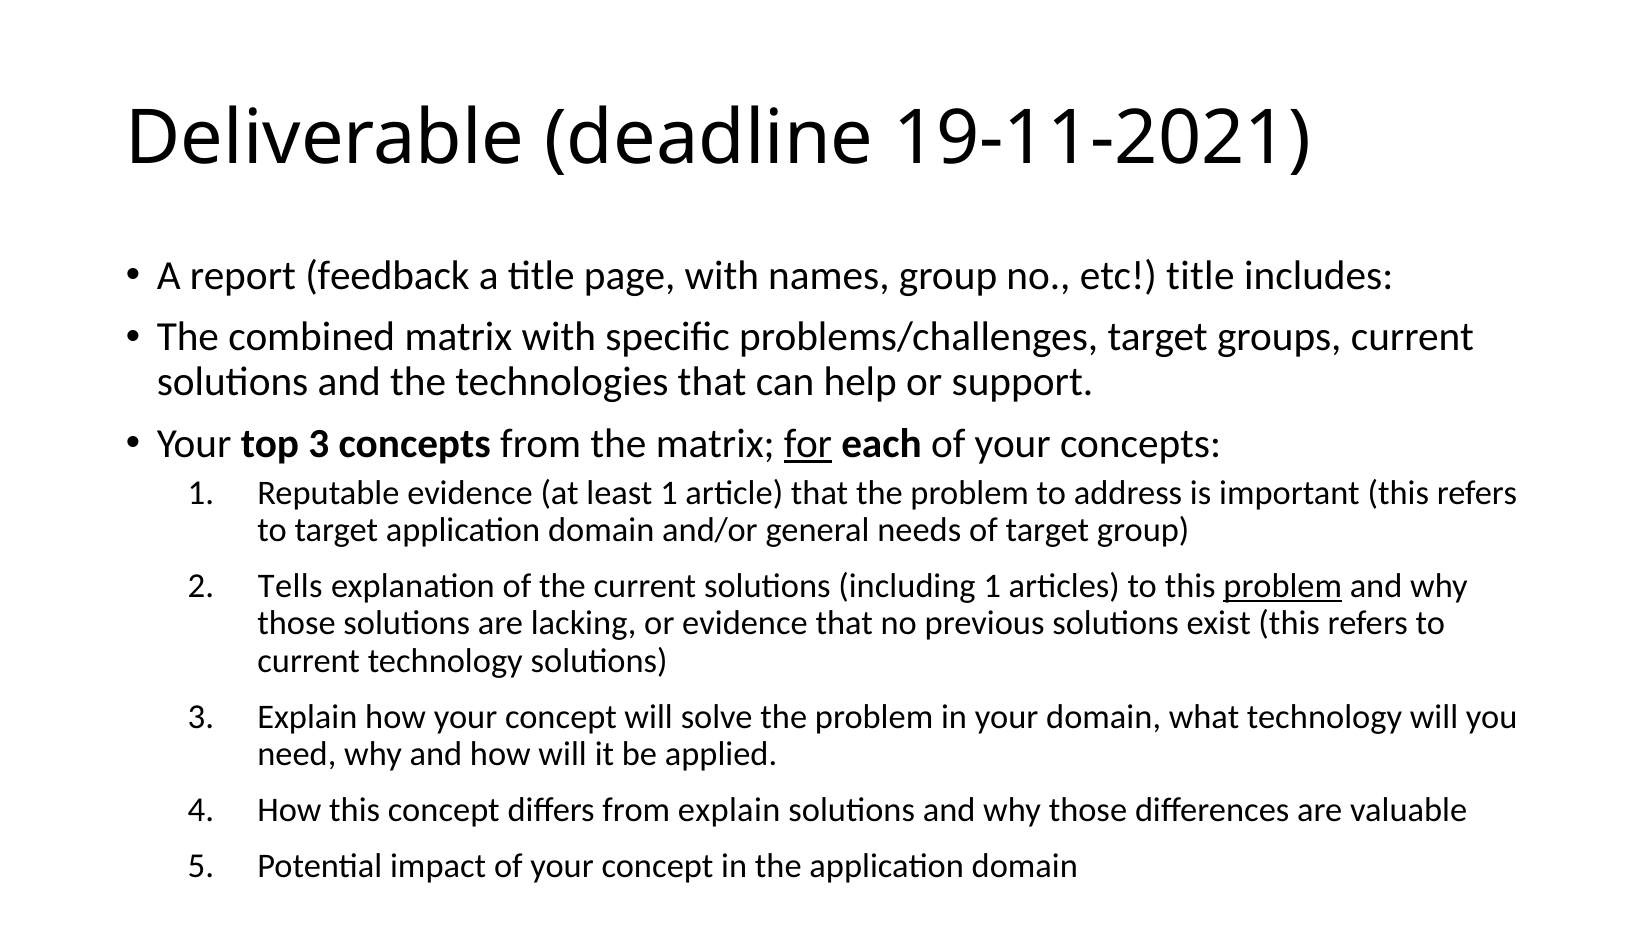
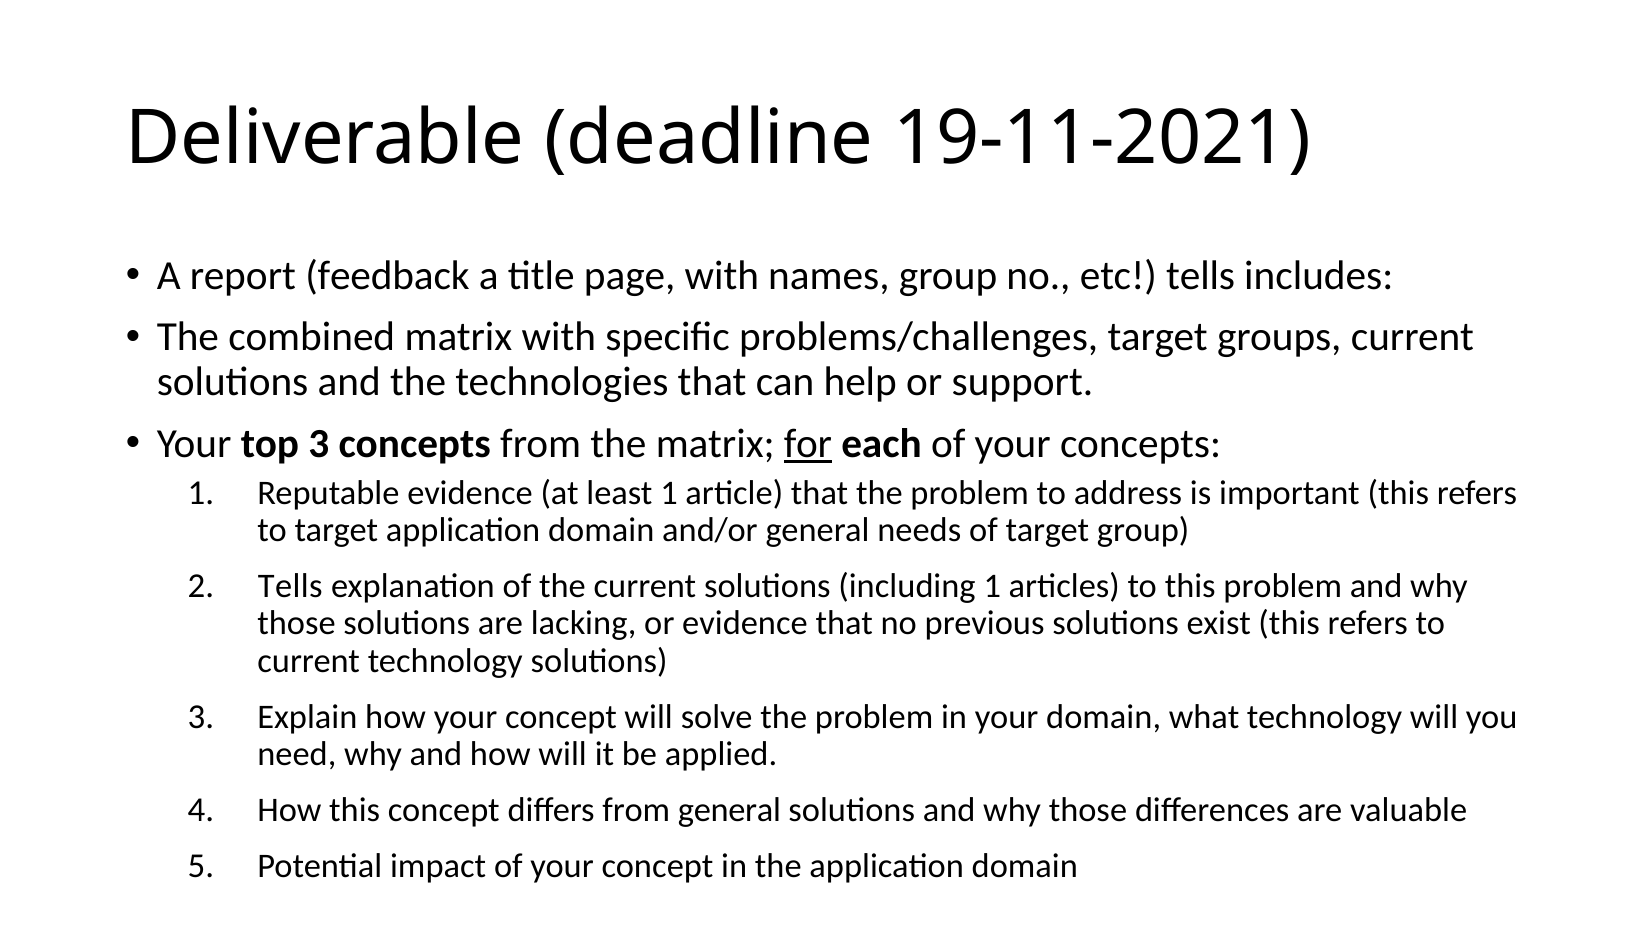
etc title: title -> tells
problem at (1283, 586) underline: present -> none
from explain: explain -> general
